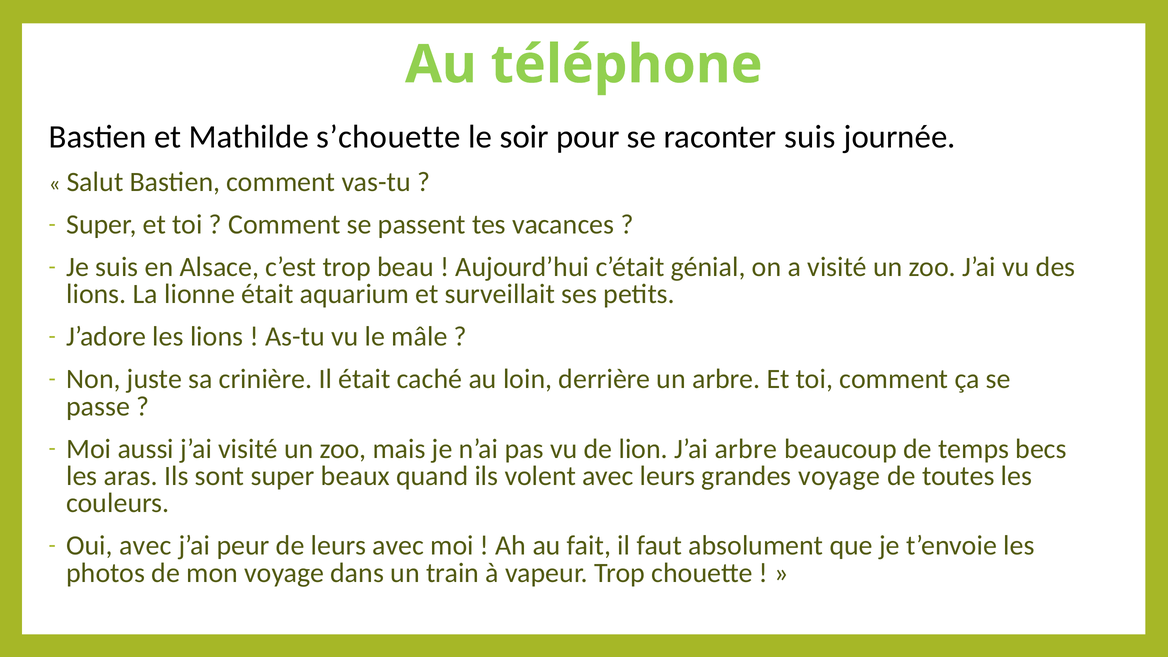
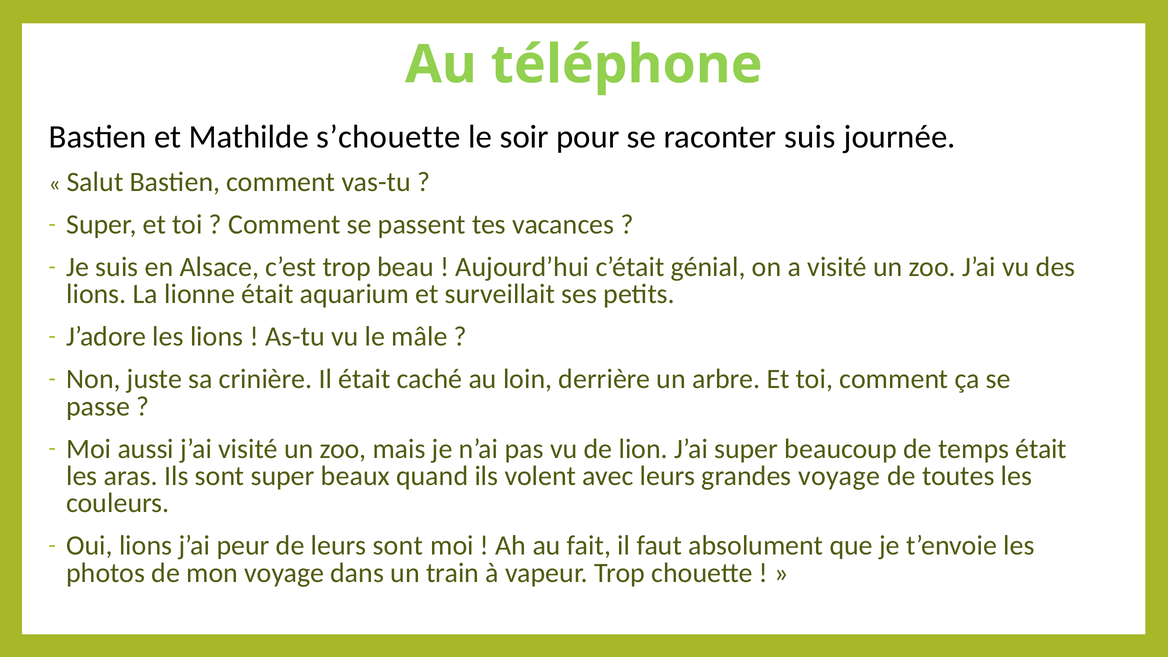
J’ai arbre: arbre -> super
temps becs: becs -> était
Oui avec: avec -> lions
leurs avec: avec -> sont
